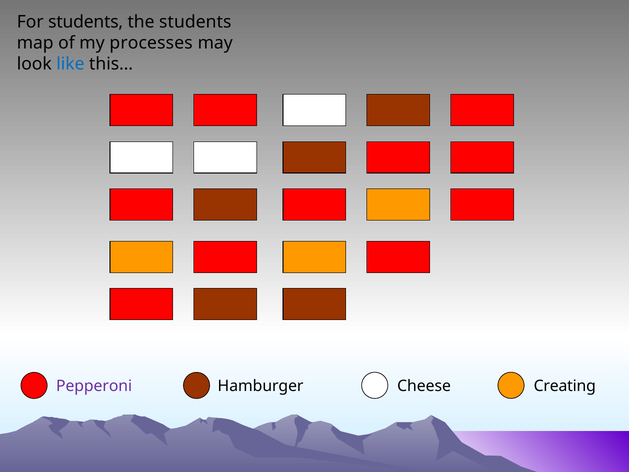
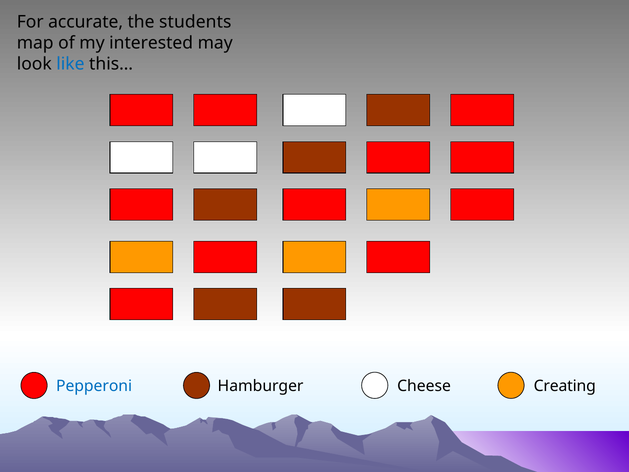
For students: students -> accurate
processes: processes -> interested
Pepperoni colour: purple -> blue
